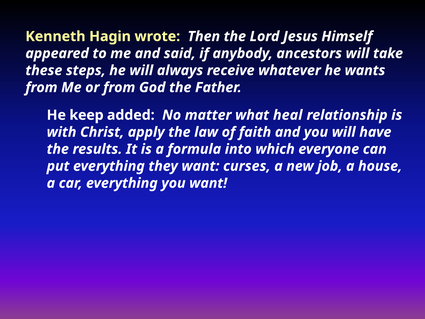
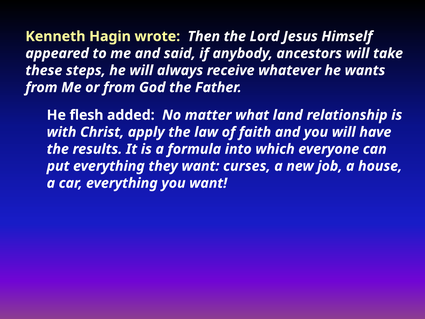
keep: keep -> flesh
heal: heal -> land
